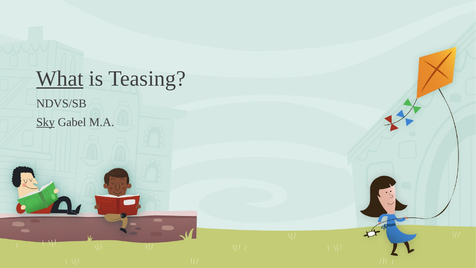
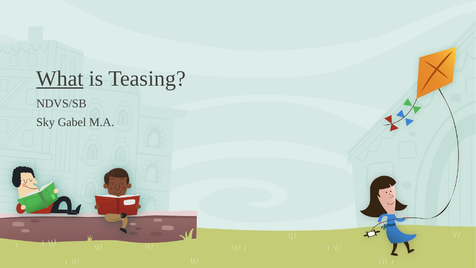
Sky underline: present -> none
